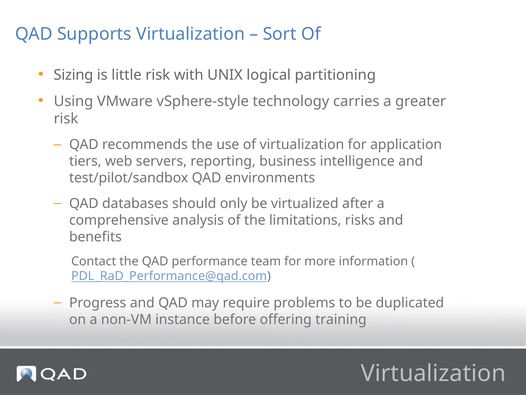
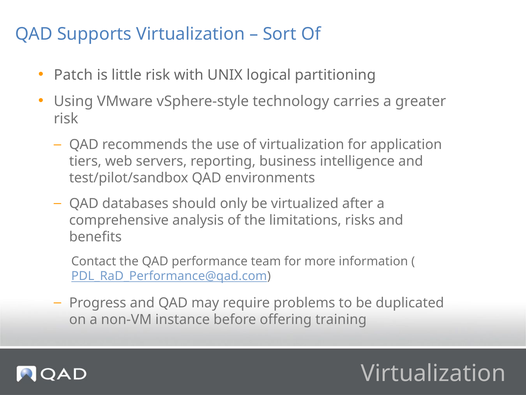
Sizing: Sizing -> Patch
